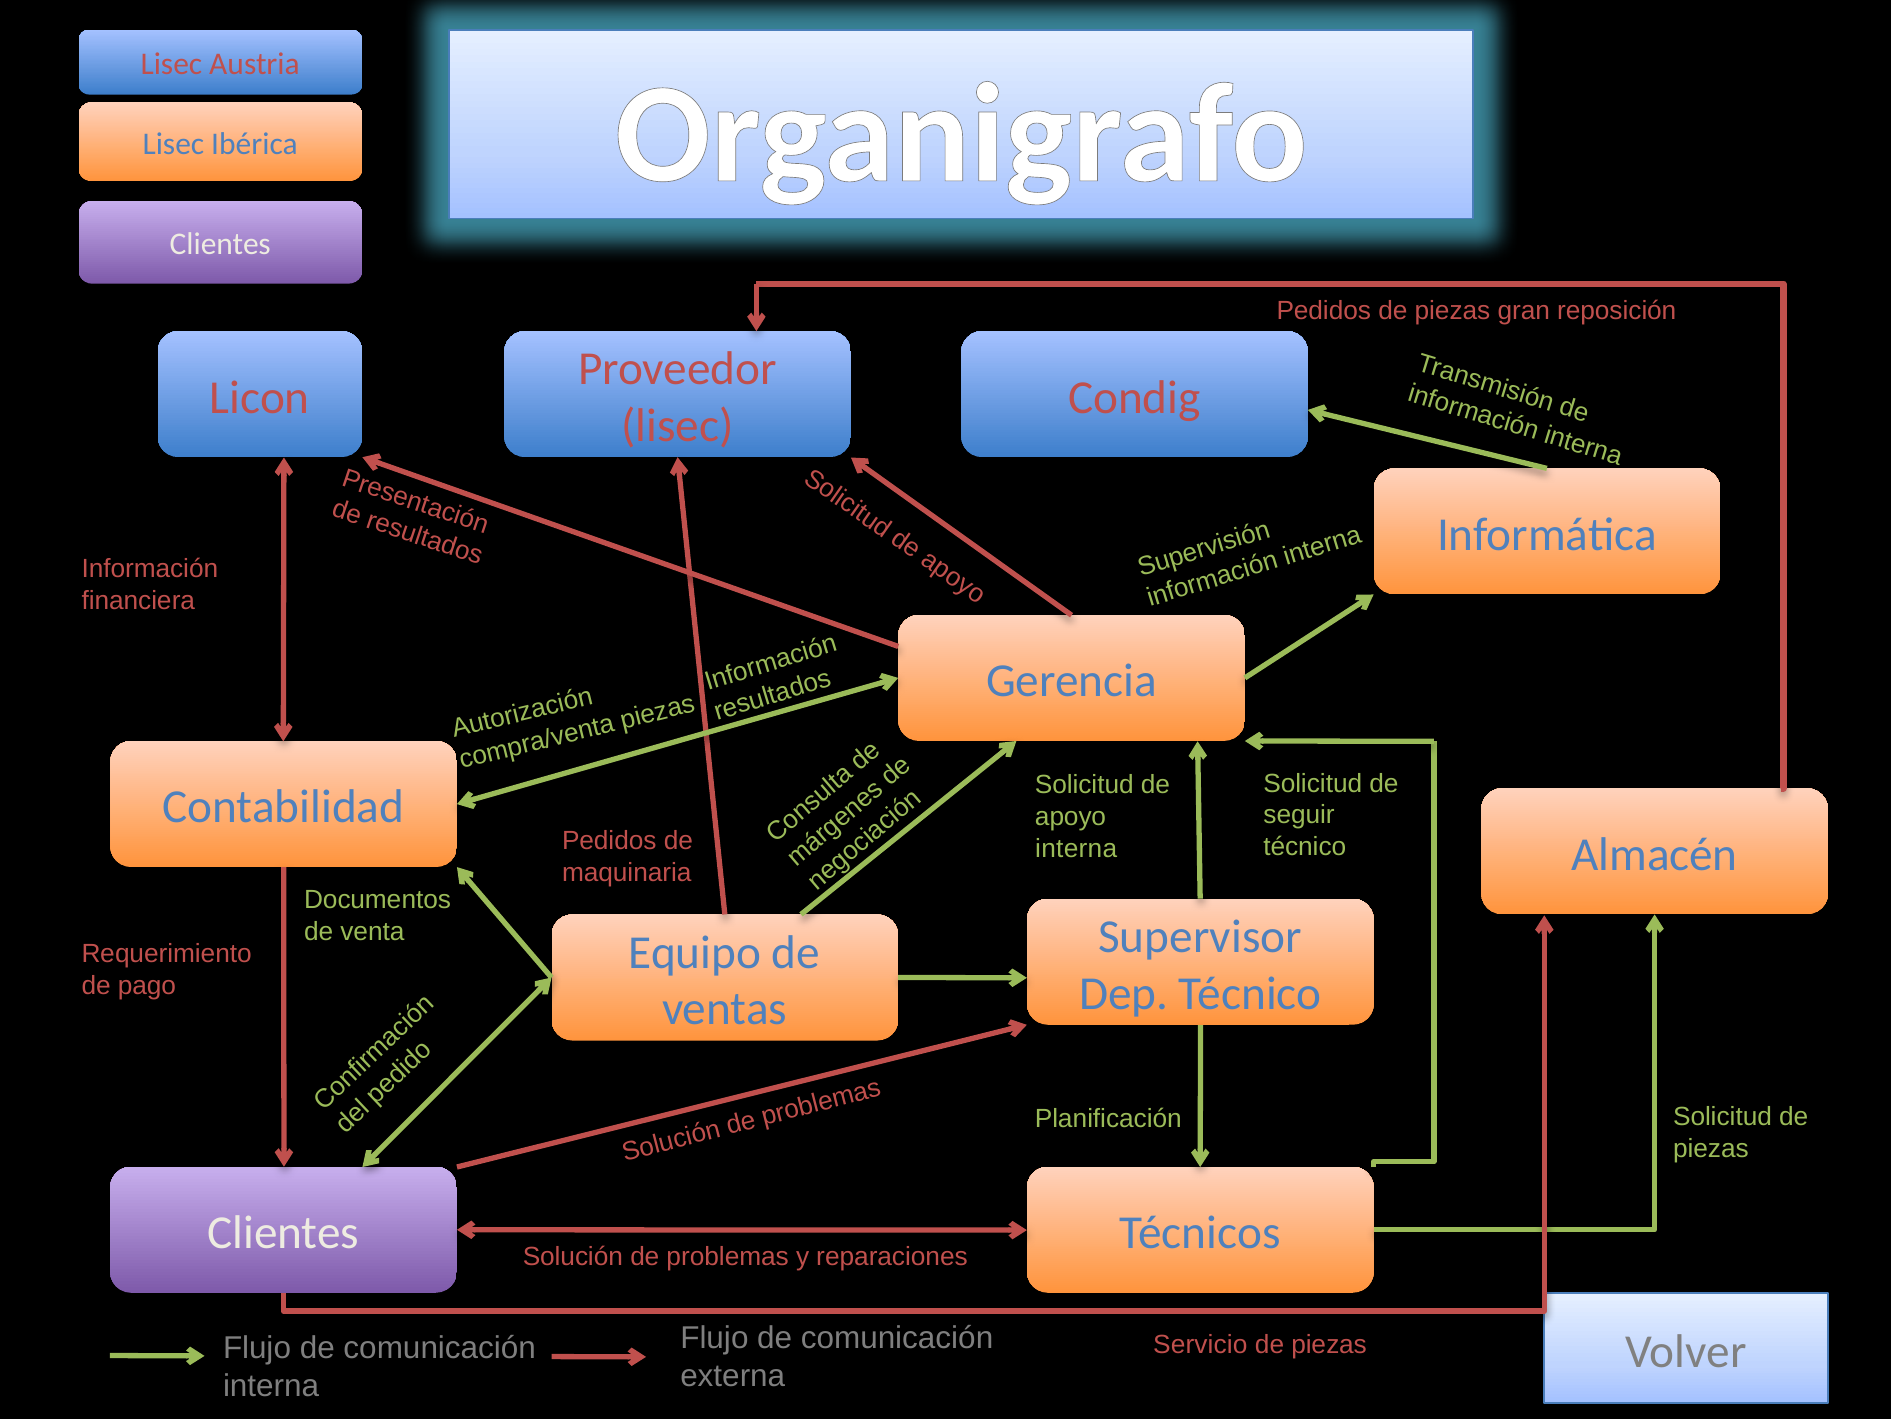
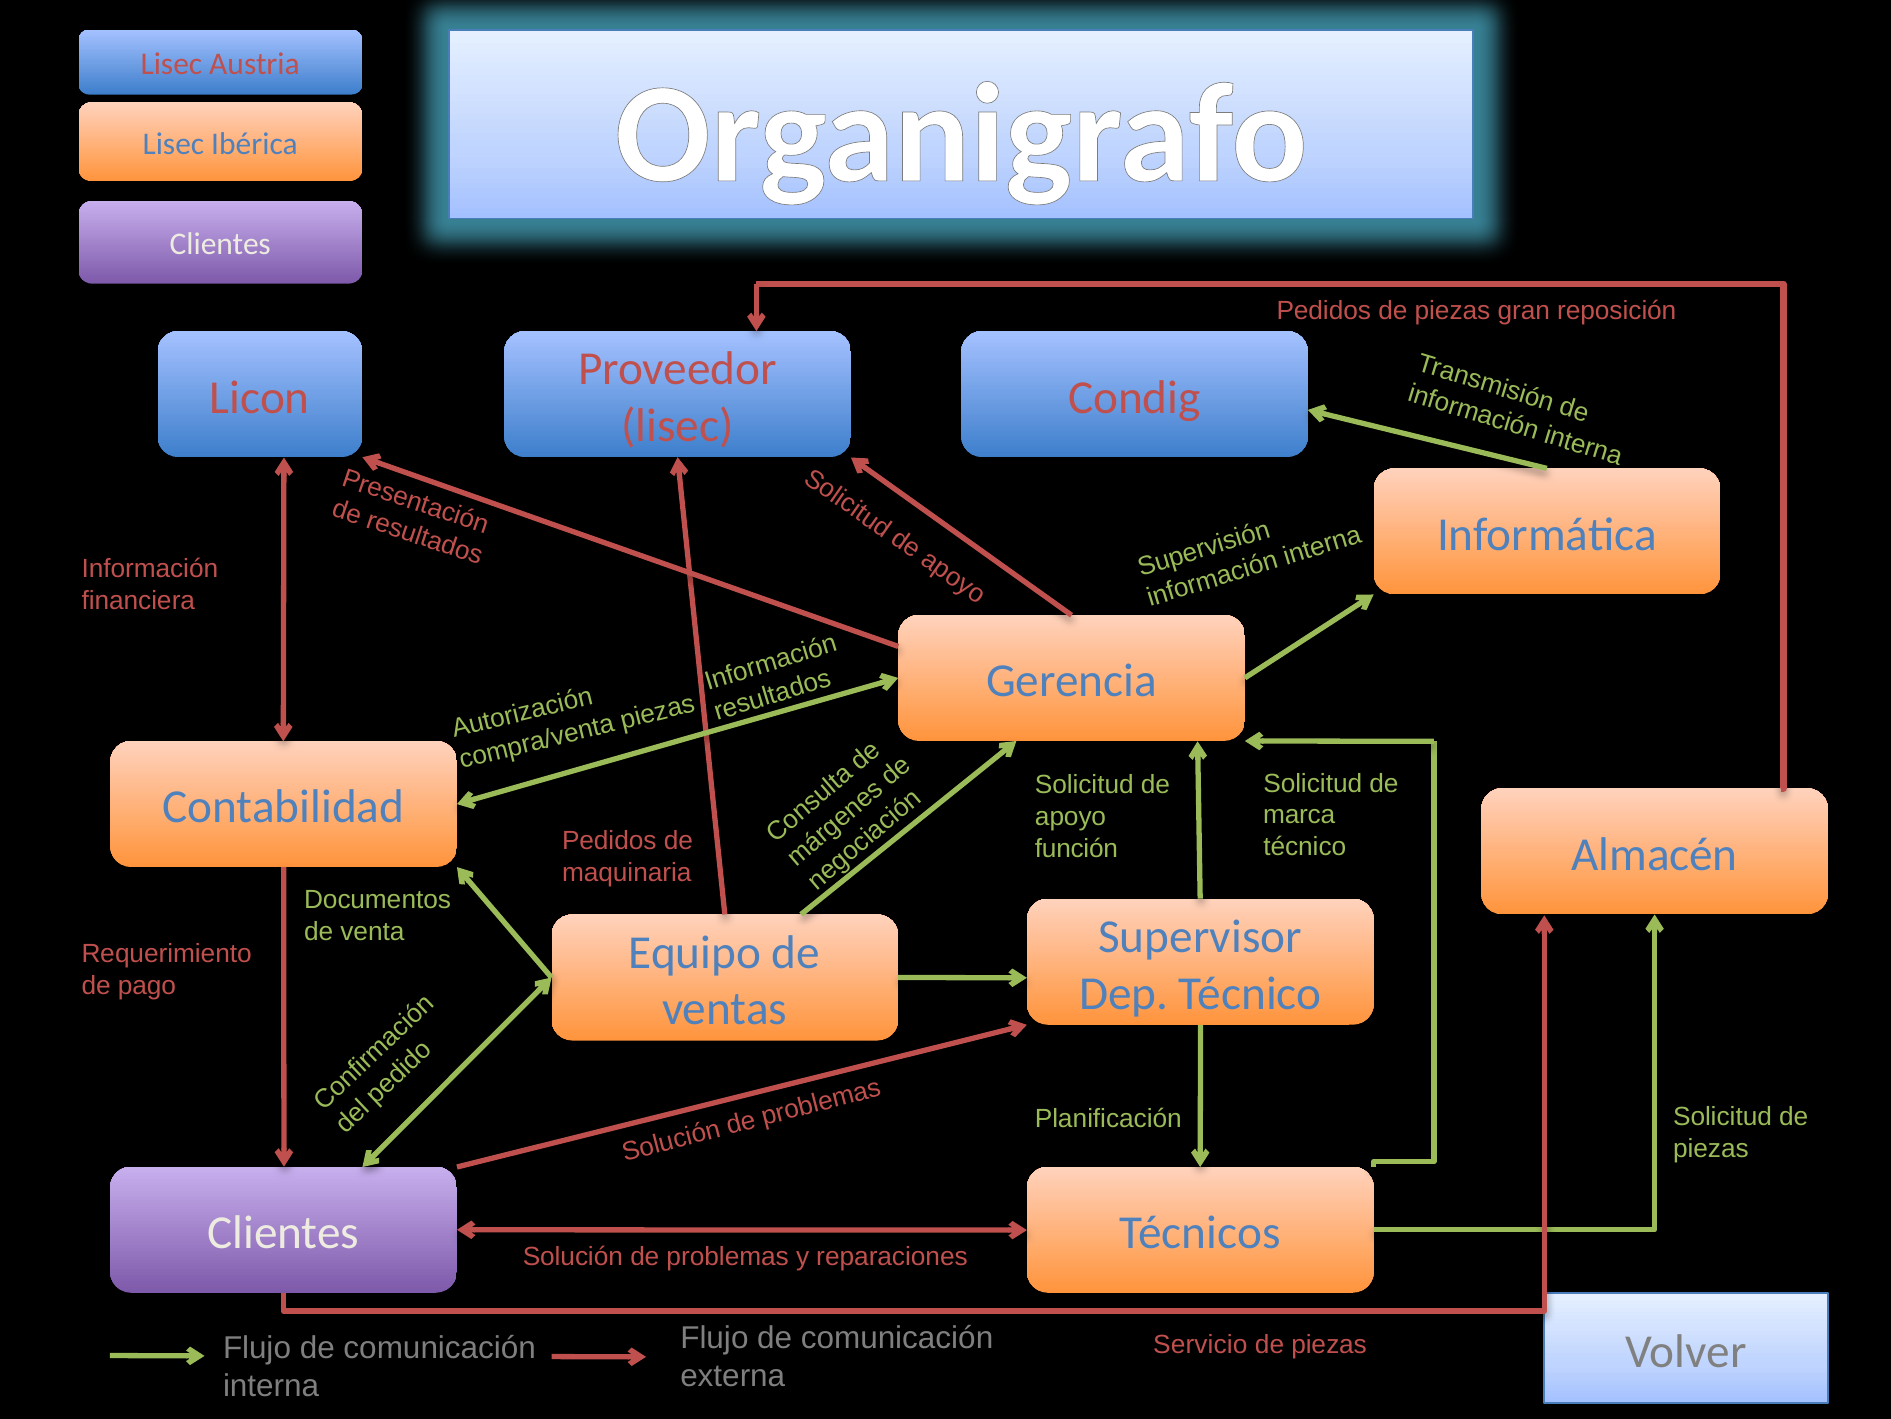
seguir: seguir -> marca
interna at (1076, 848): interna -> función
